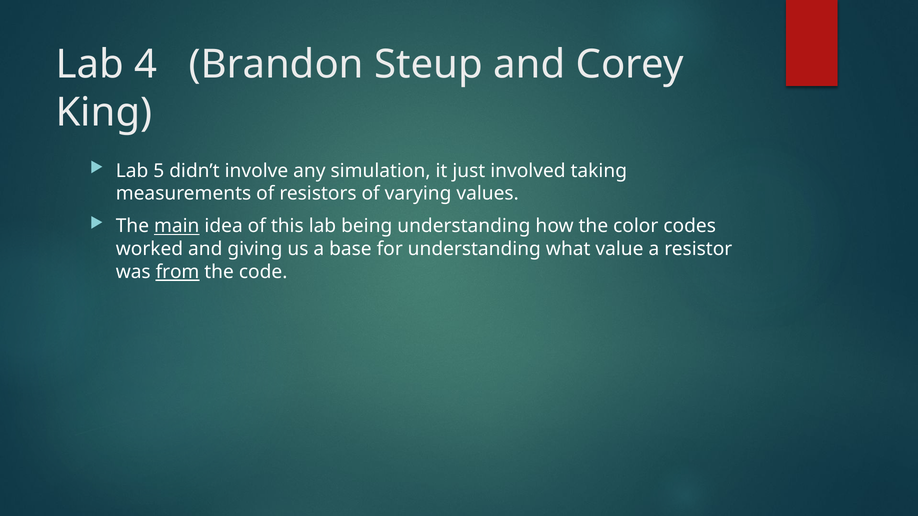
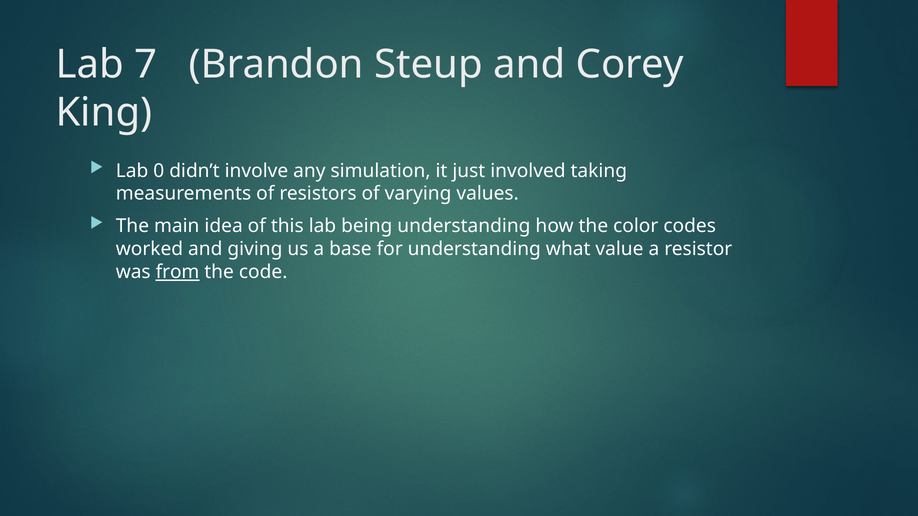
4: 4 -> 7
5: 5 -> 0
main underline: present -> none
